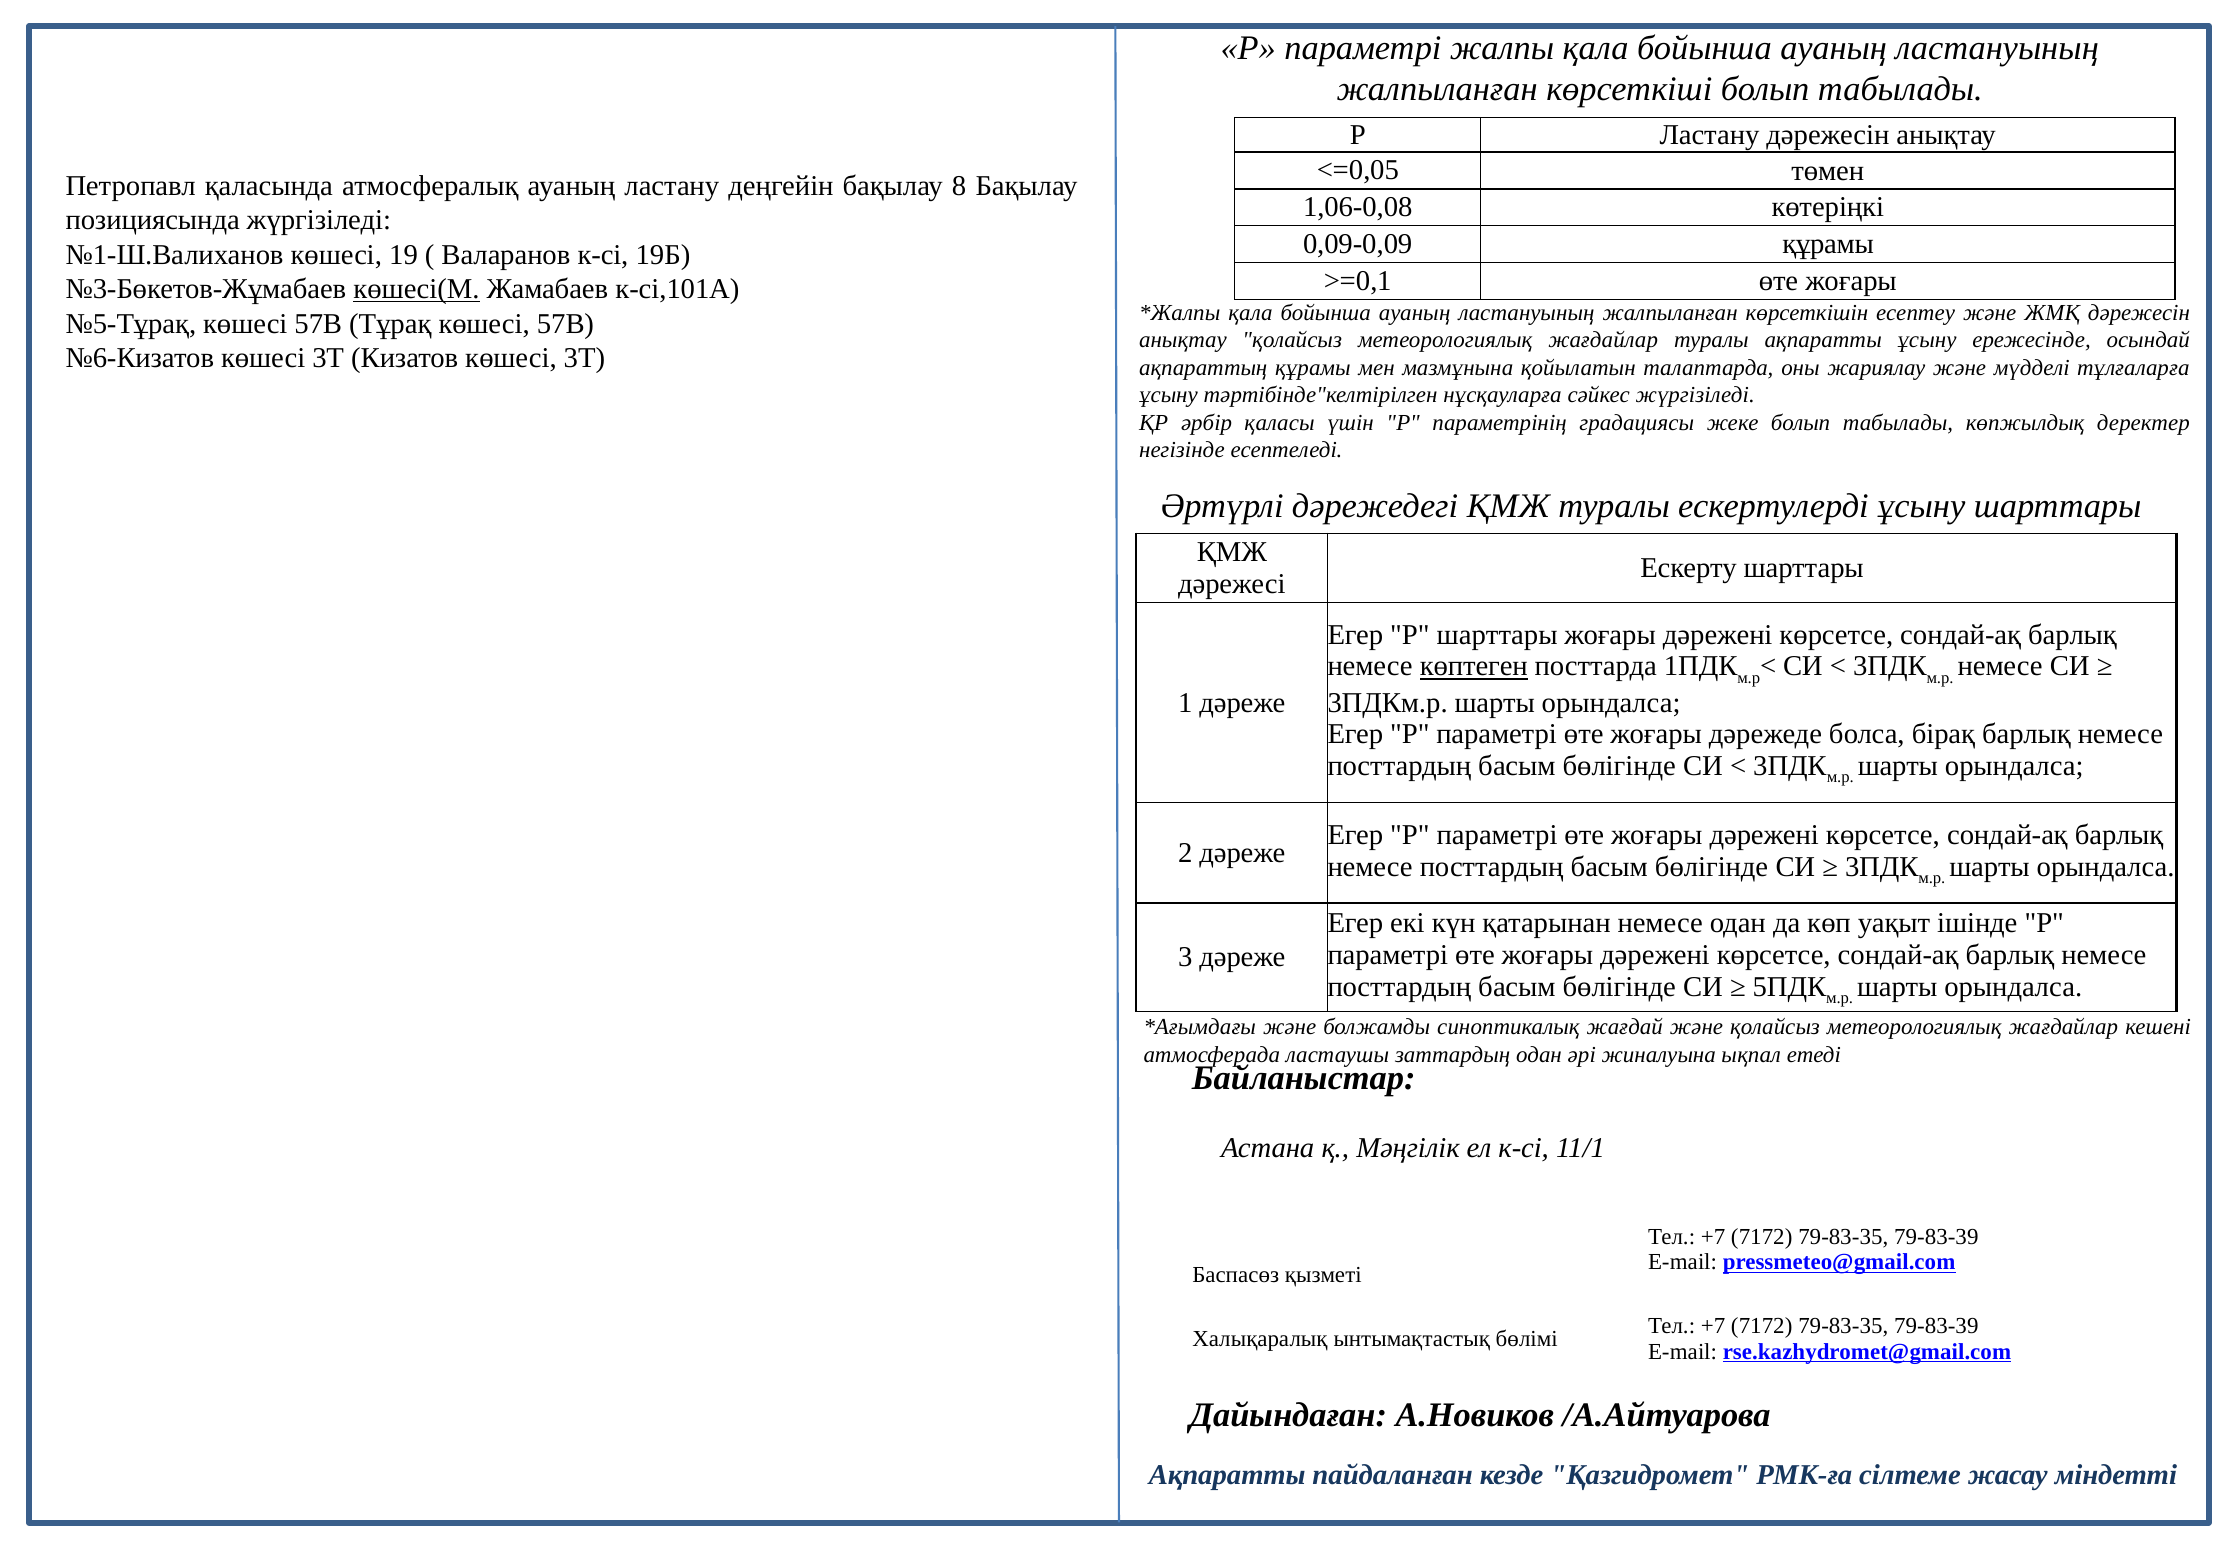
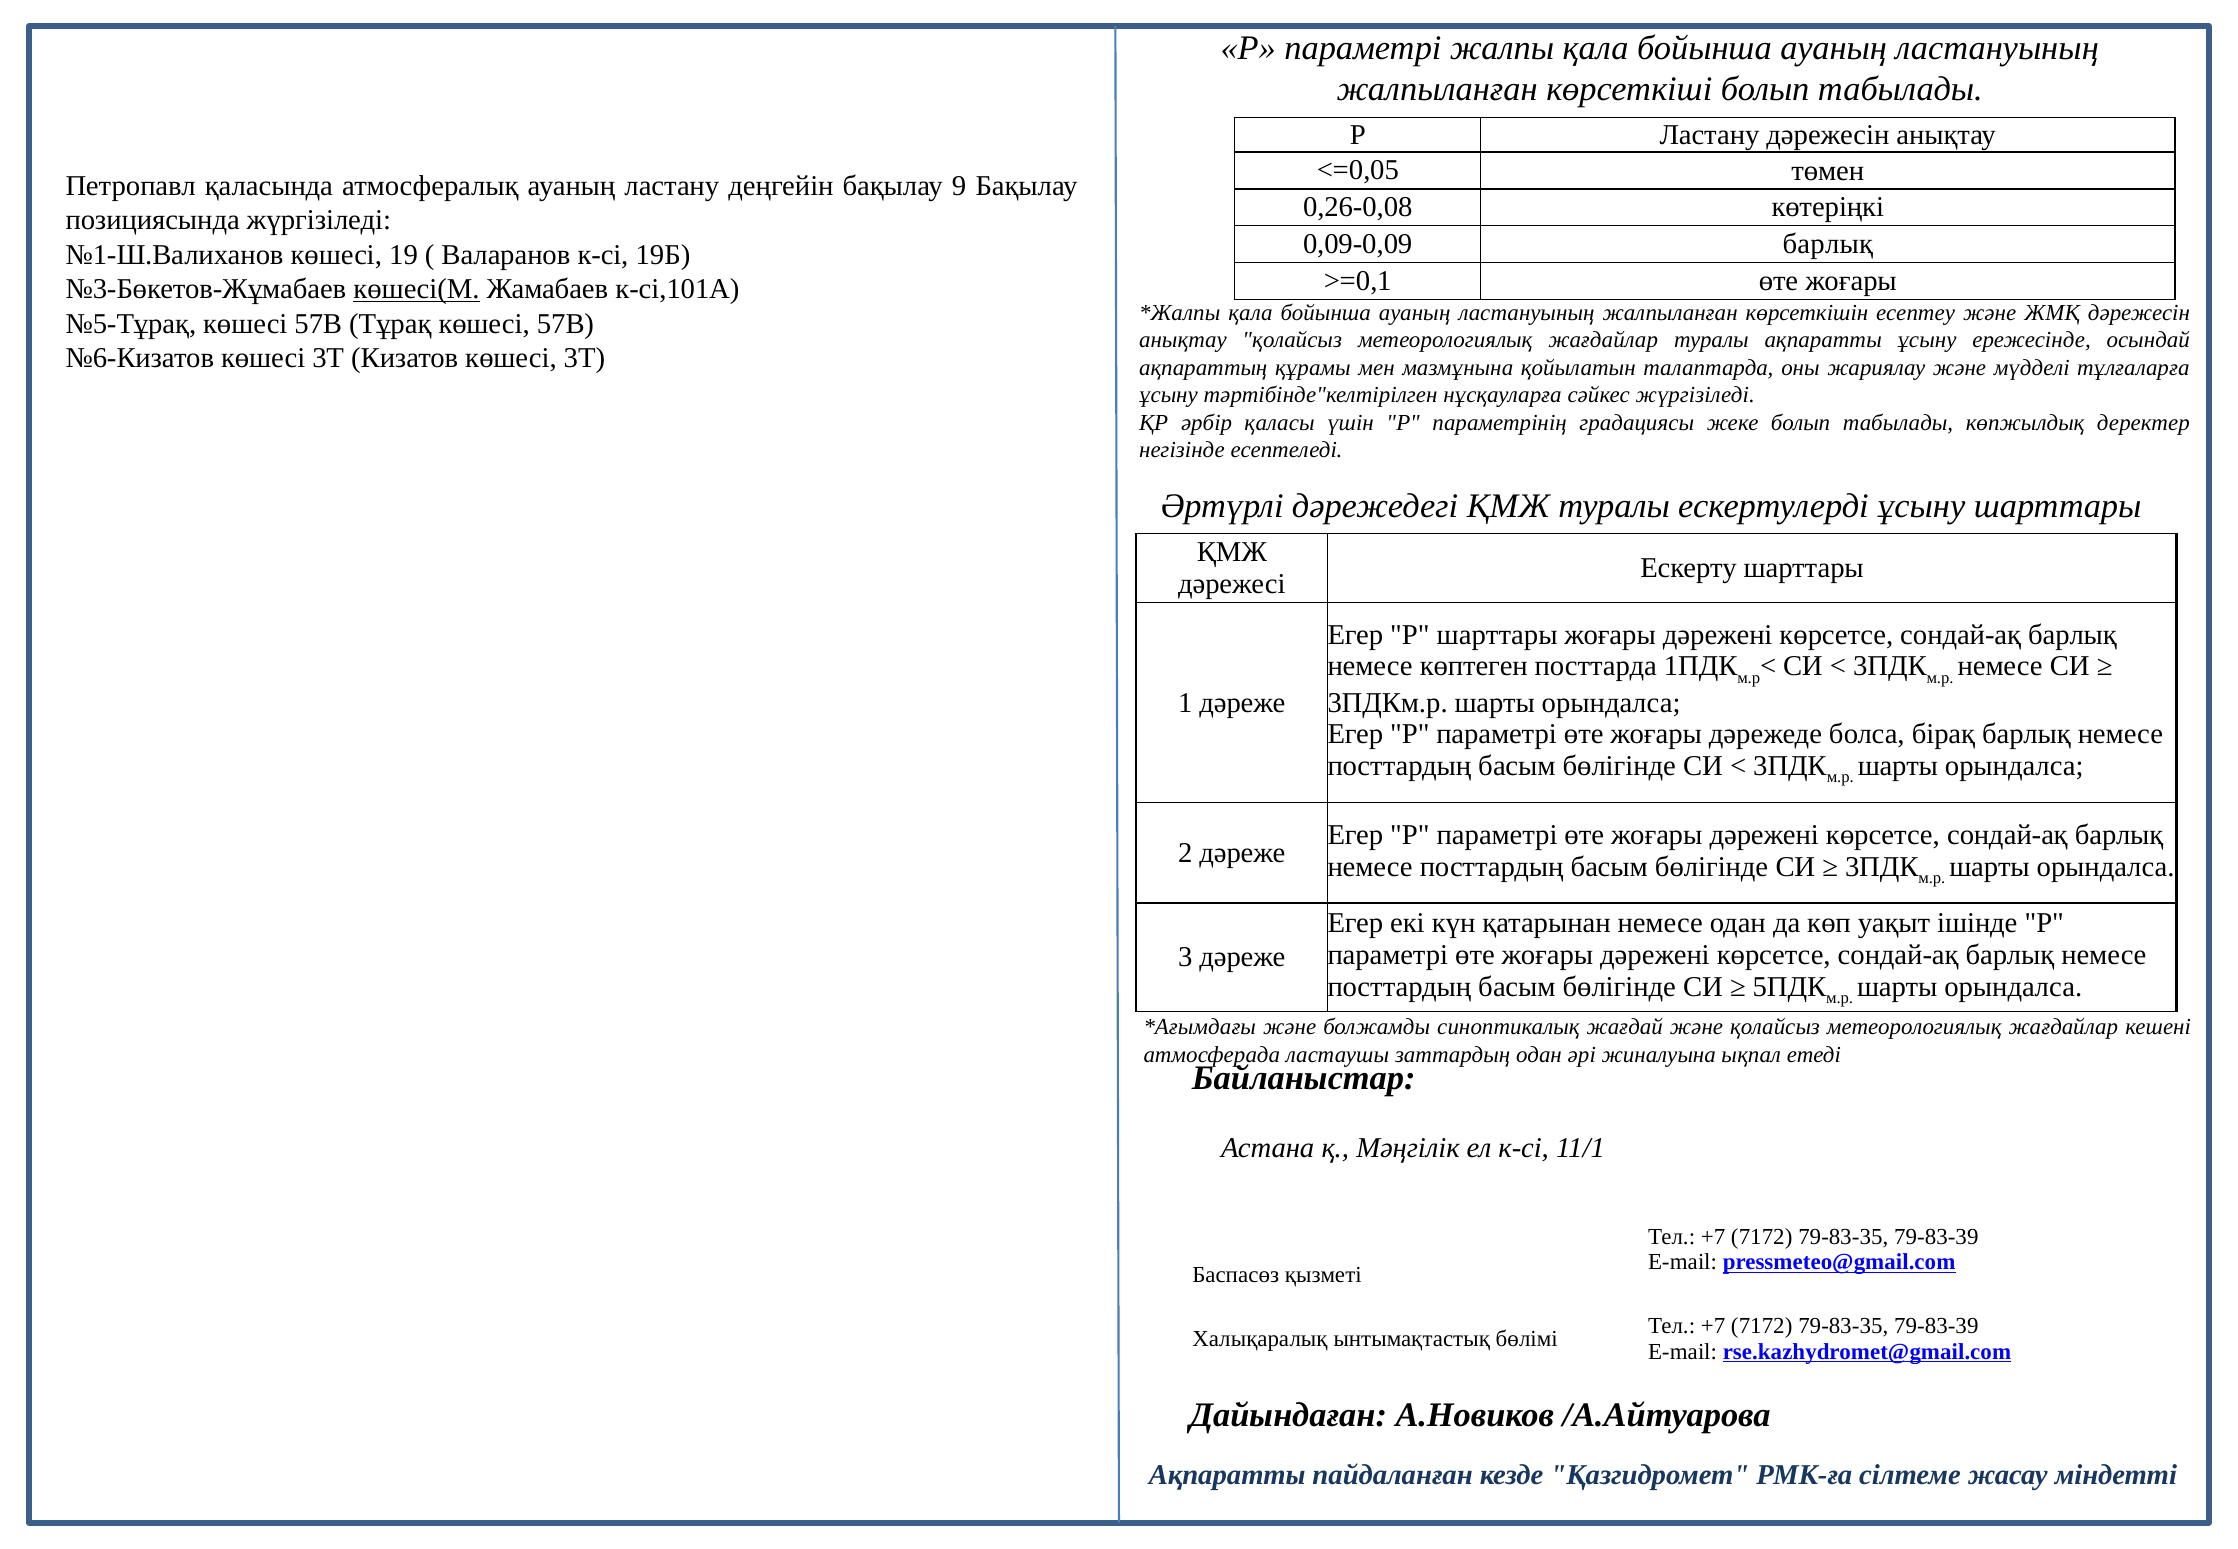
8: 8 -> 9
1,06-0,08: 1,06-0,08 -> 0,26-0,08
0,09-0,09 құрамы: құрамы -> барлық
көптеген underline: present -> none
